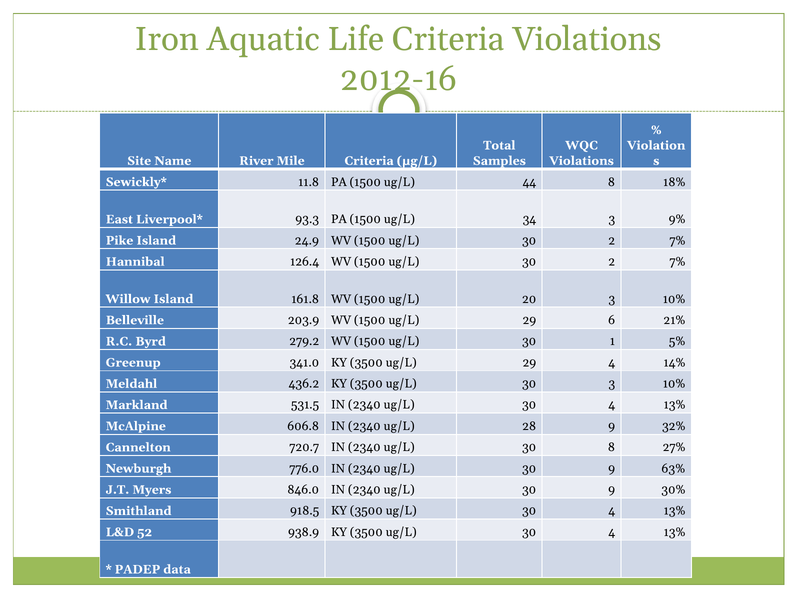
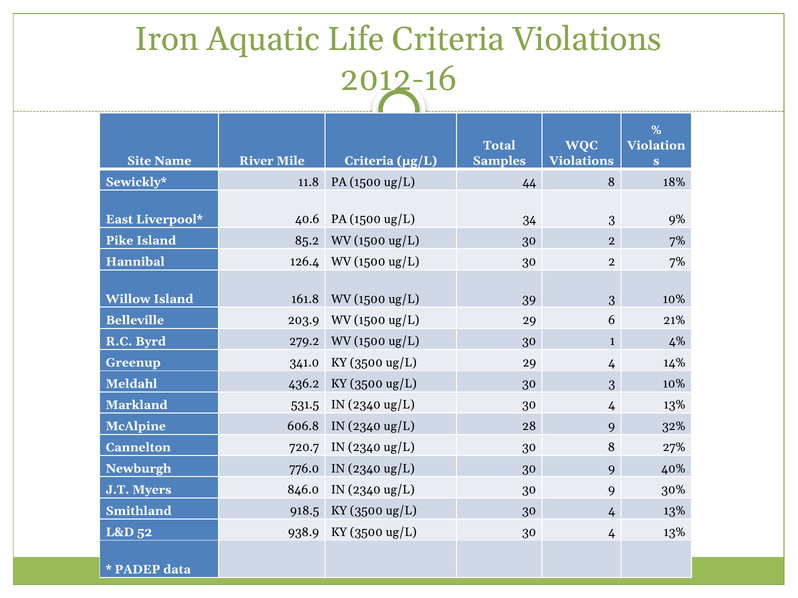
93.3: 93.3 -> 40.6
24.9: 24.9 -> 85.2
20: 20 -> 39
5%: 5% -> 4%
63%: 63% -> 40%
